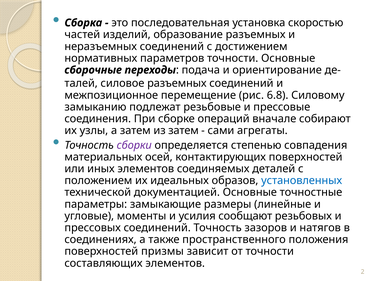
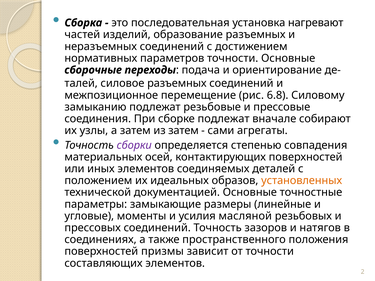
скоростью: скоростью -> нагревают
сборке операций: операций -> подлежат
установленных colour: blue -> orange
сообщают: сообщают -> масляной
